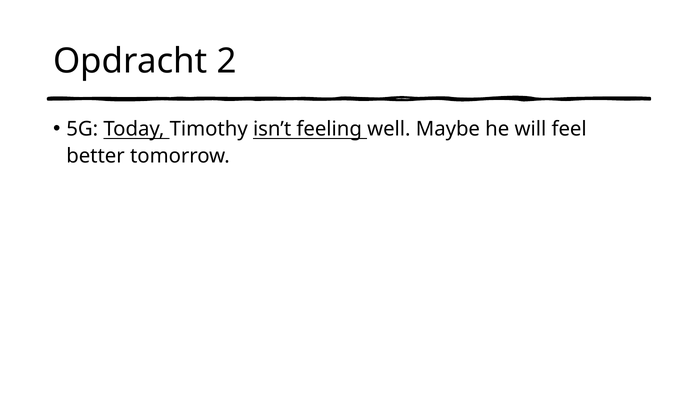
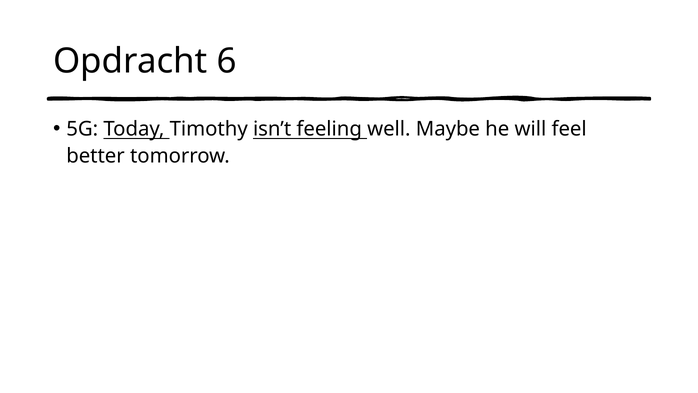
2: 2 -> 6
